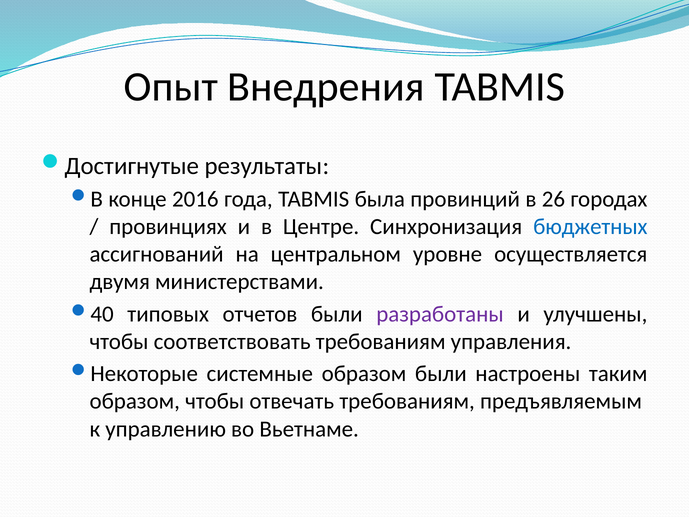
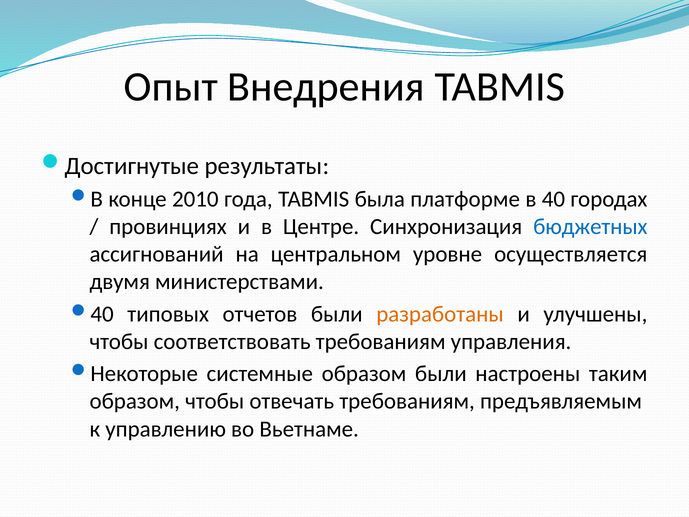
2016: 2016 -> 2010
провинций: провинций -> платформе
26: 26 -> 40
разработаны colour: purple -> orange
